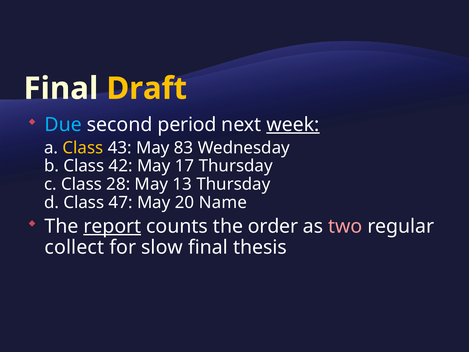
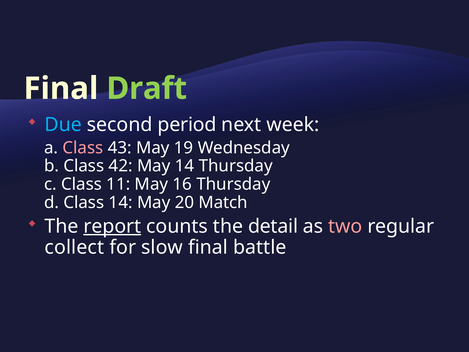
Draft colour: yellow -> light green
week underline: present -> none
Class at (83, 148) colour: yellow -> pink
83: 83 -> 19
May 17: 17 -> 14
28: 28 -> 11
13: 13 -> 16
Class 47: 47 -> 14
Name: Name -> Match
order: order -> detail
thesis: thesis -> battle
